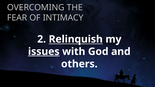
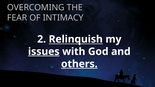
others underline: none -> present
